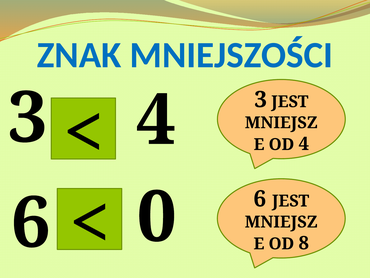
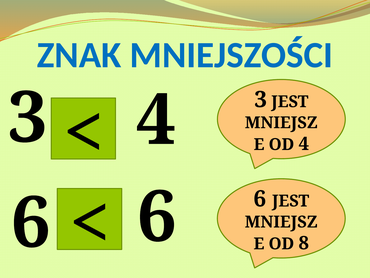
0 at (157, 217): 0 -> 6
